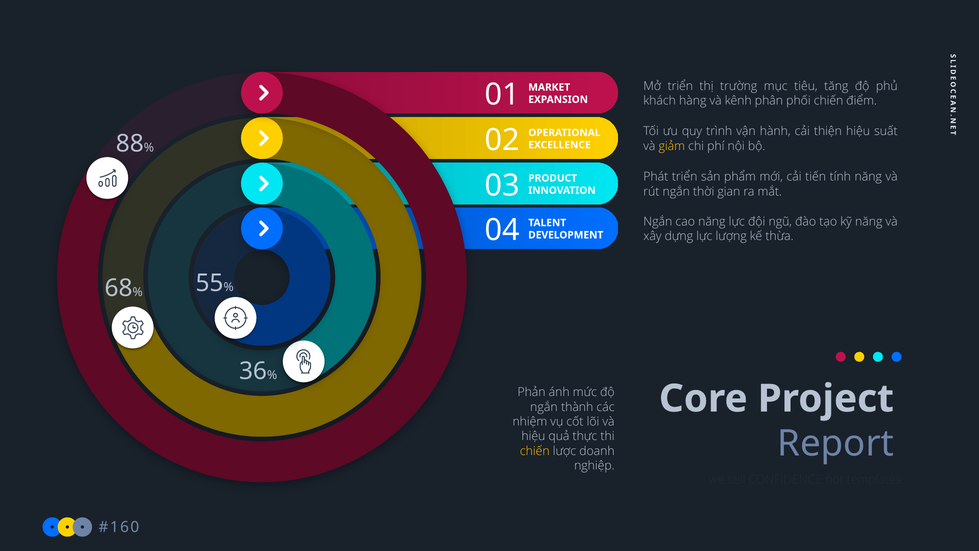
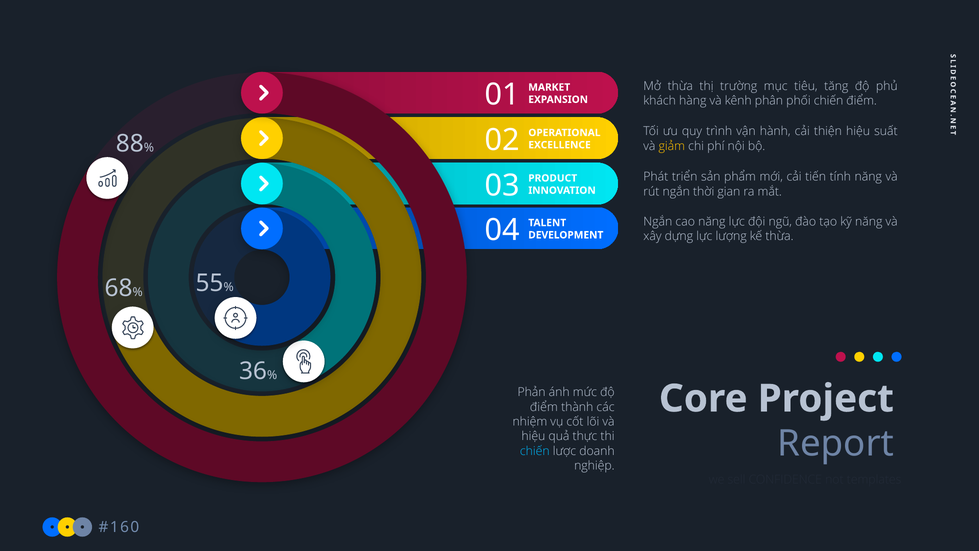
Mở triển: triển -> thừa
ngắn at (544, 407): ngắn -> điểm
chiến at (535, 451) colour: yellow -> light blue
